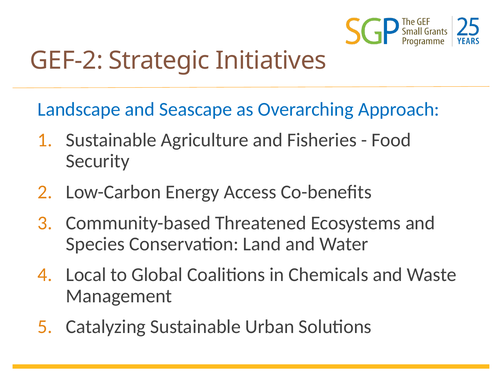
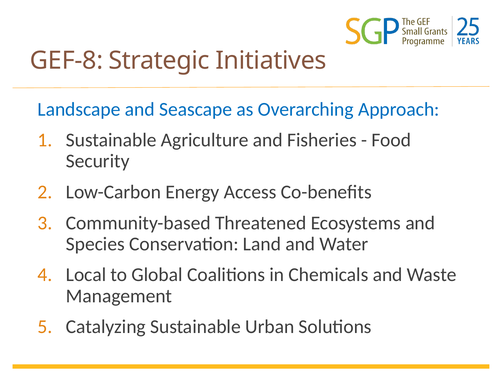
GEF-2: GEF-2 -> GEF-8
